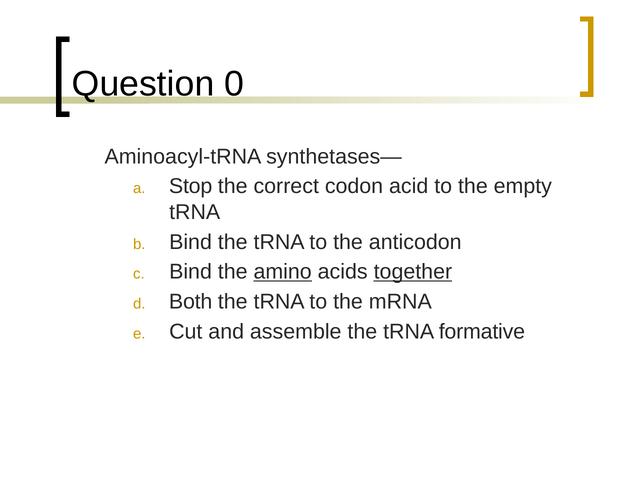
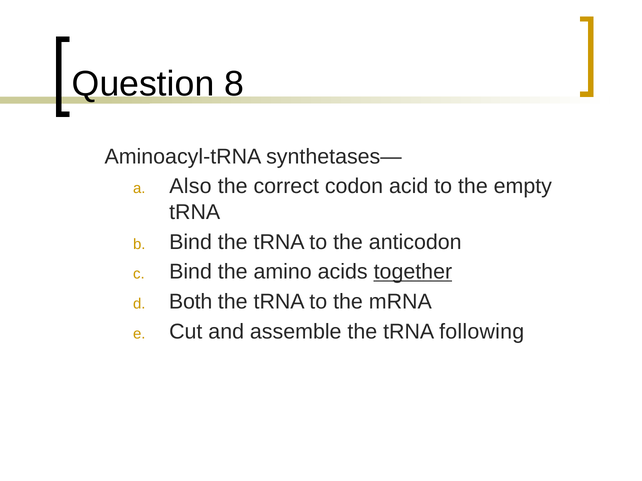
0: 0 -> 8
Stop: Stop -> Also
amino underline: present -> none
formative: formative -> following
